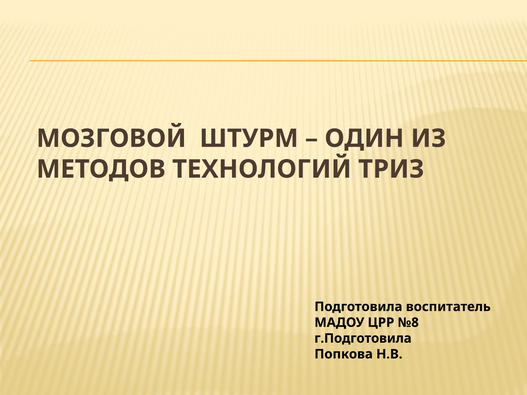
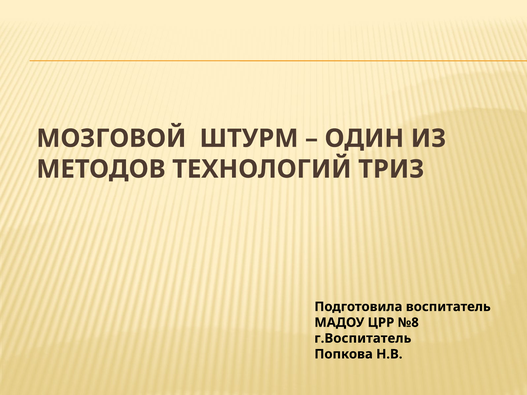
г.Подготовила: г.Подготовила -> г.Воспитатель
